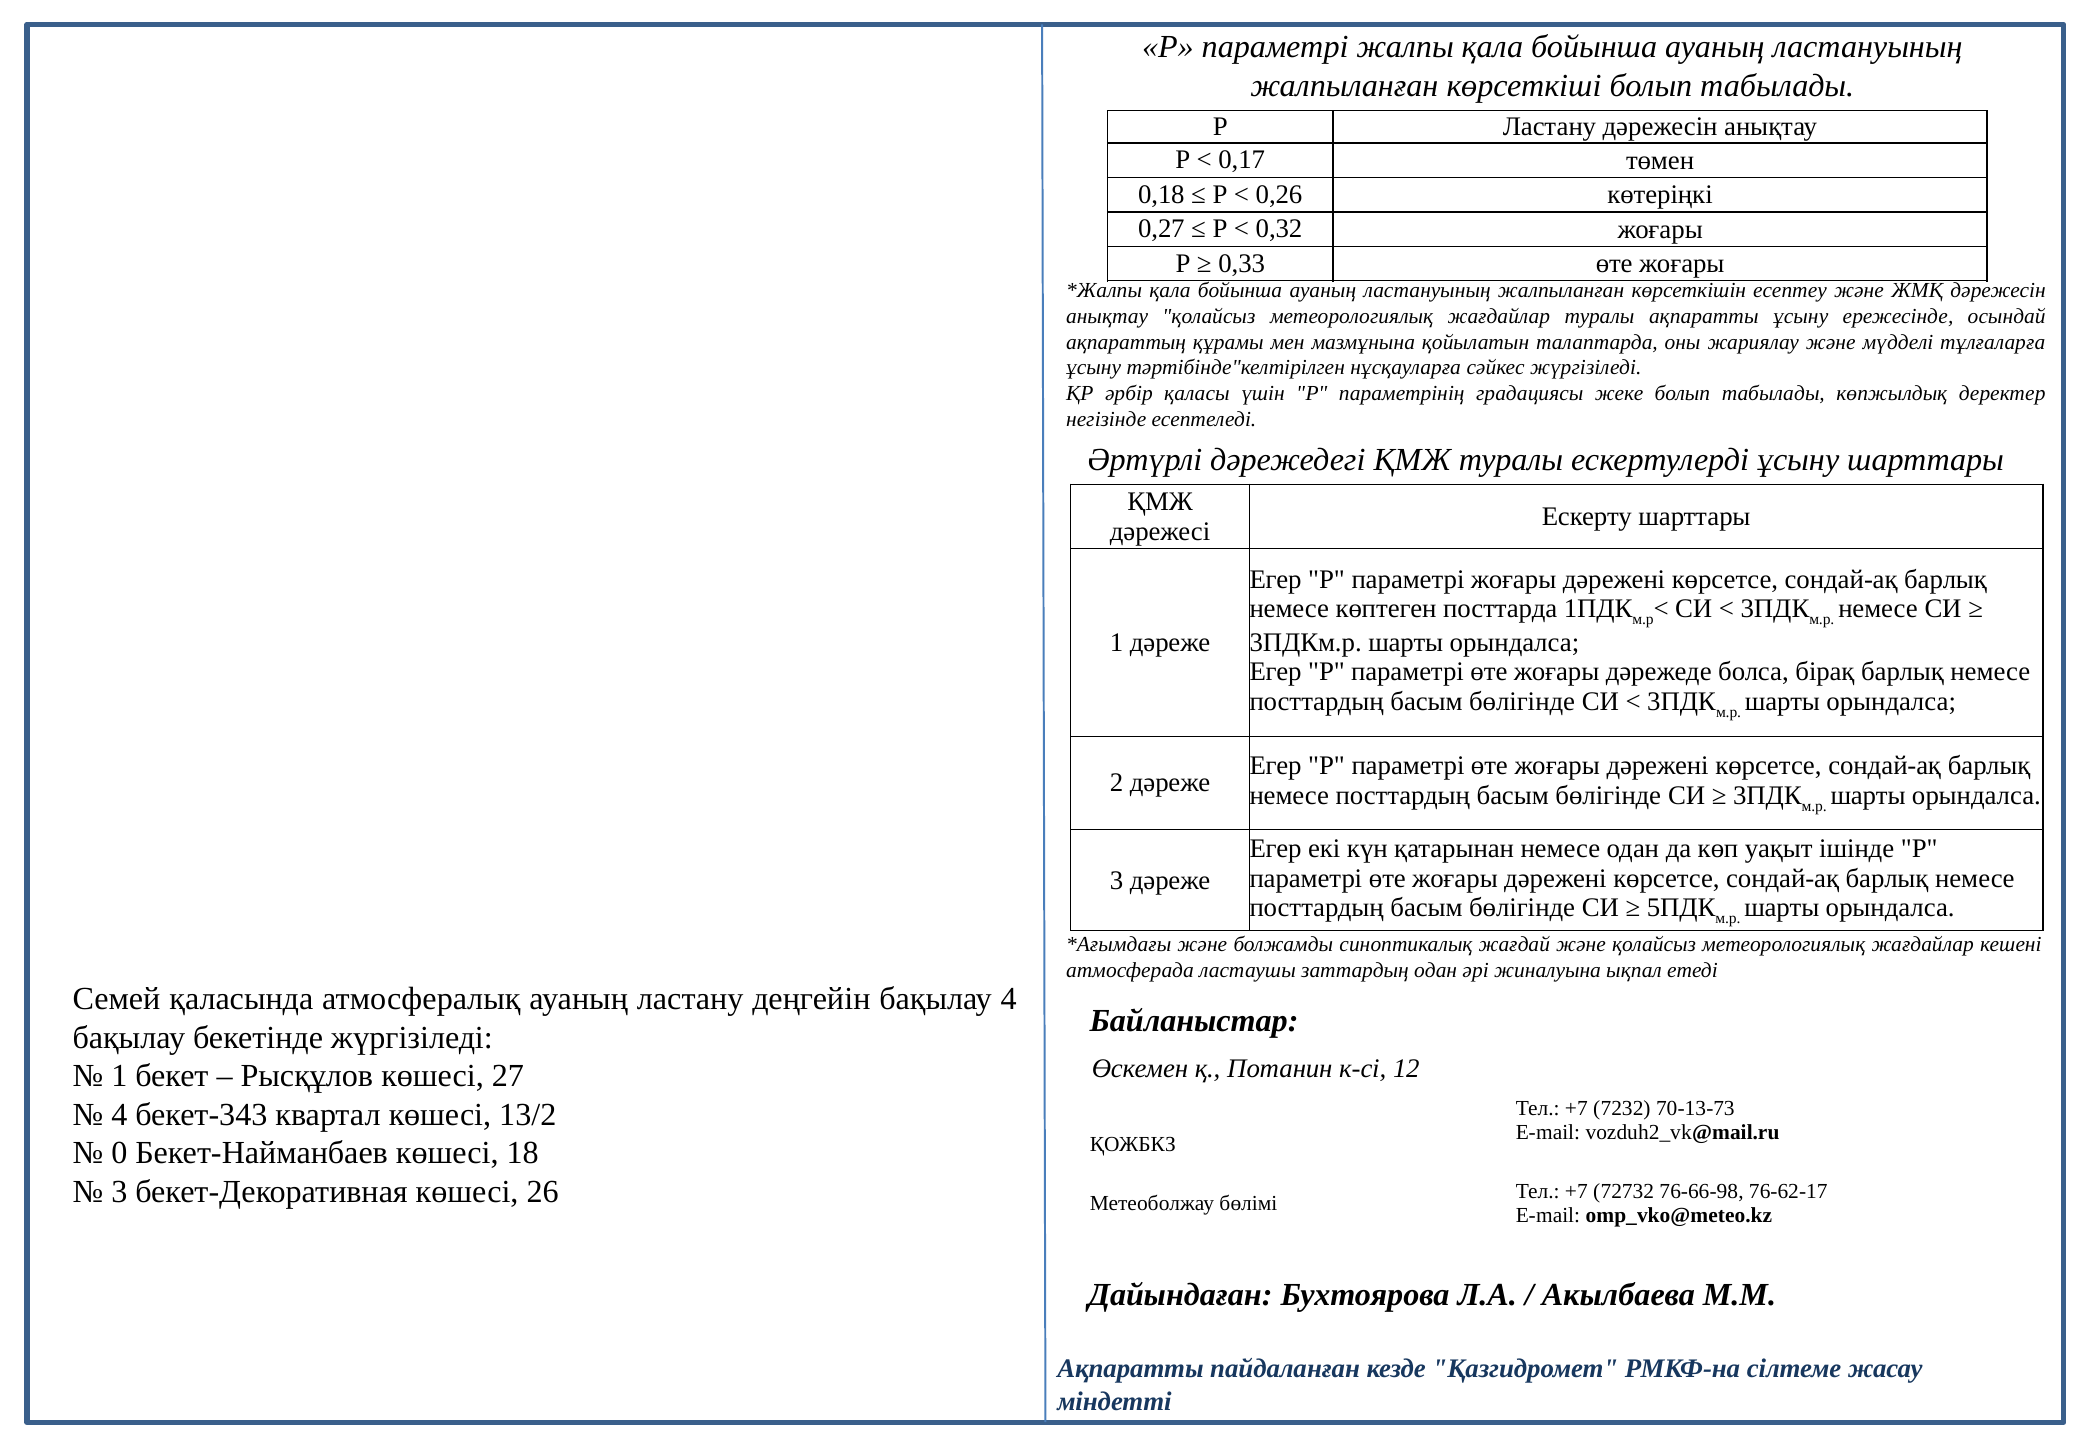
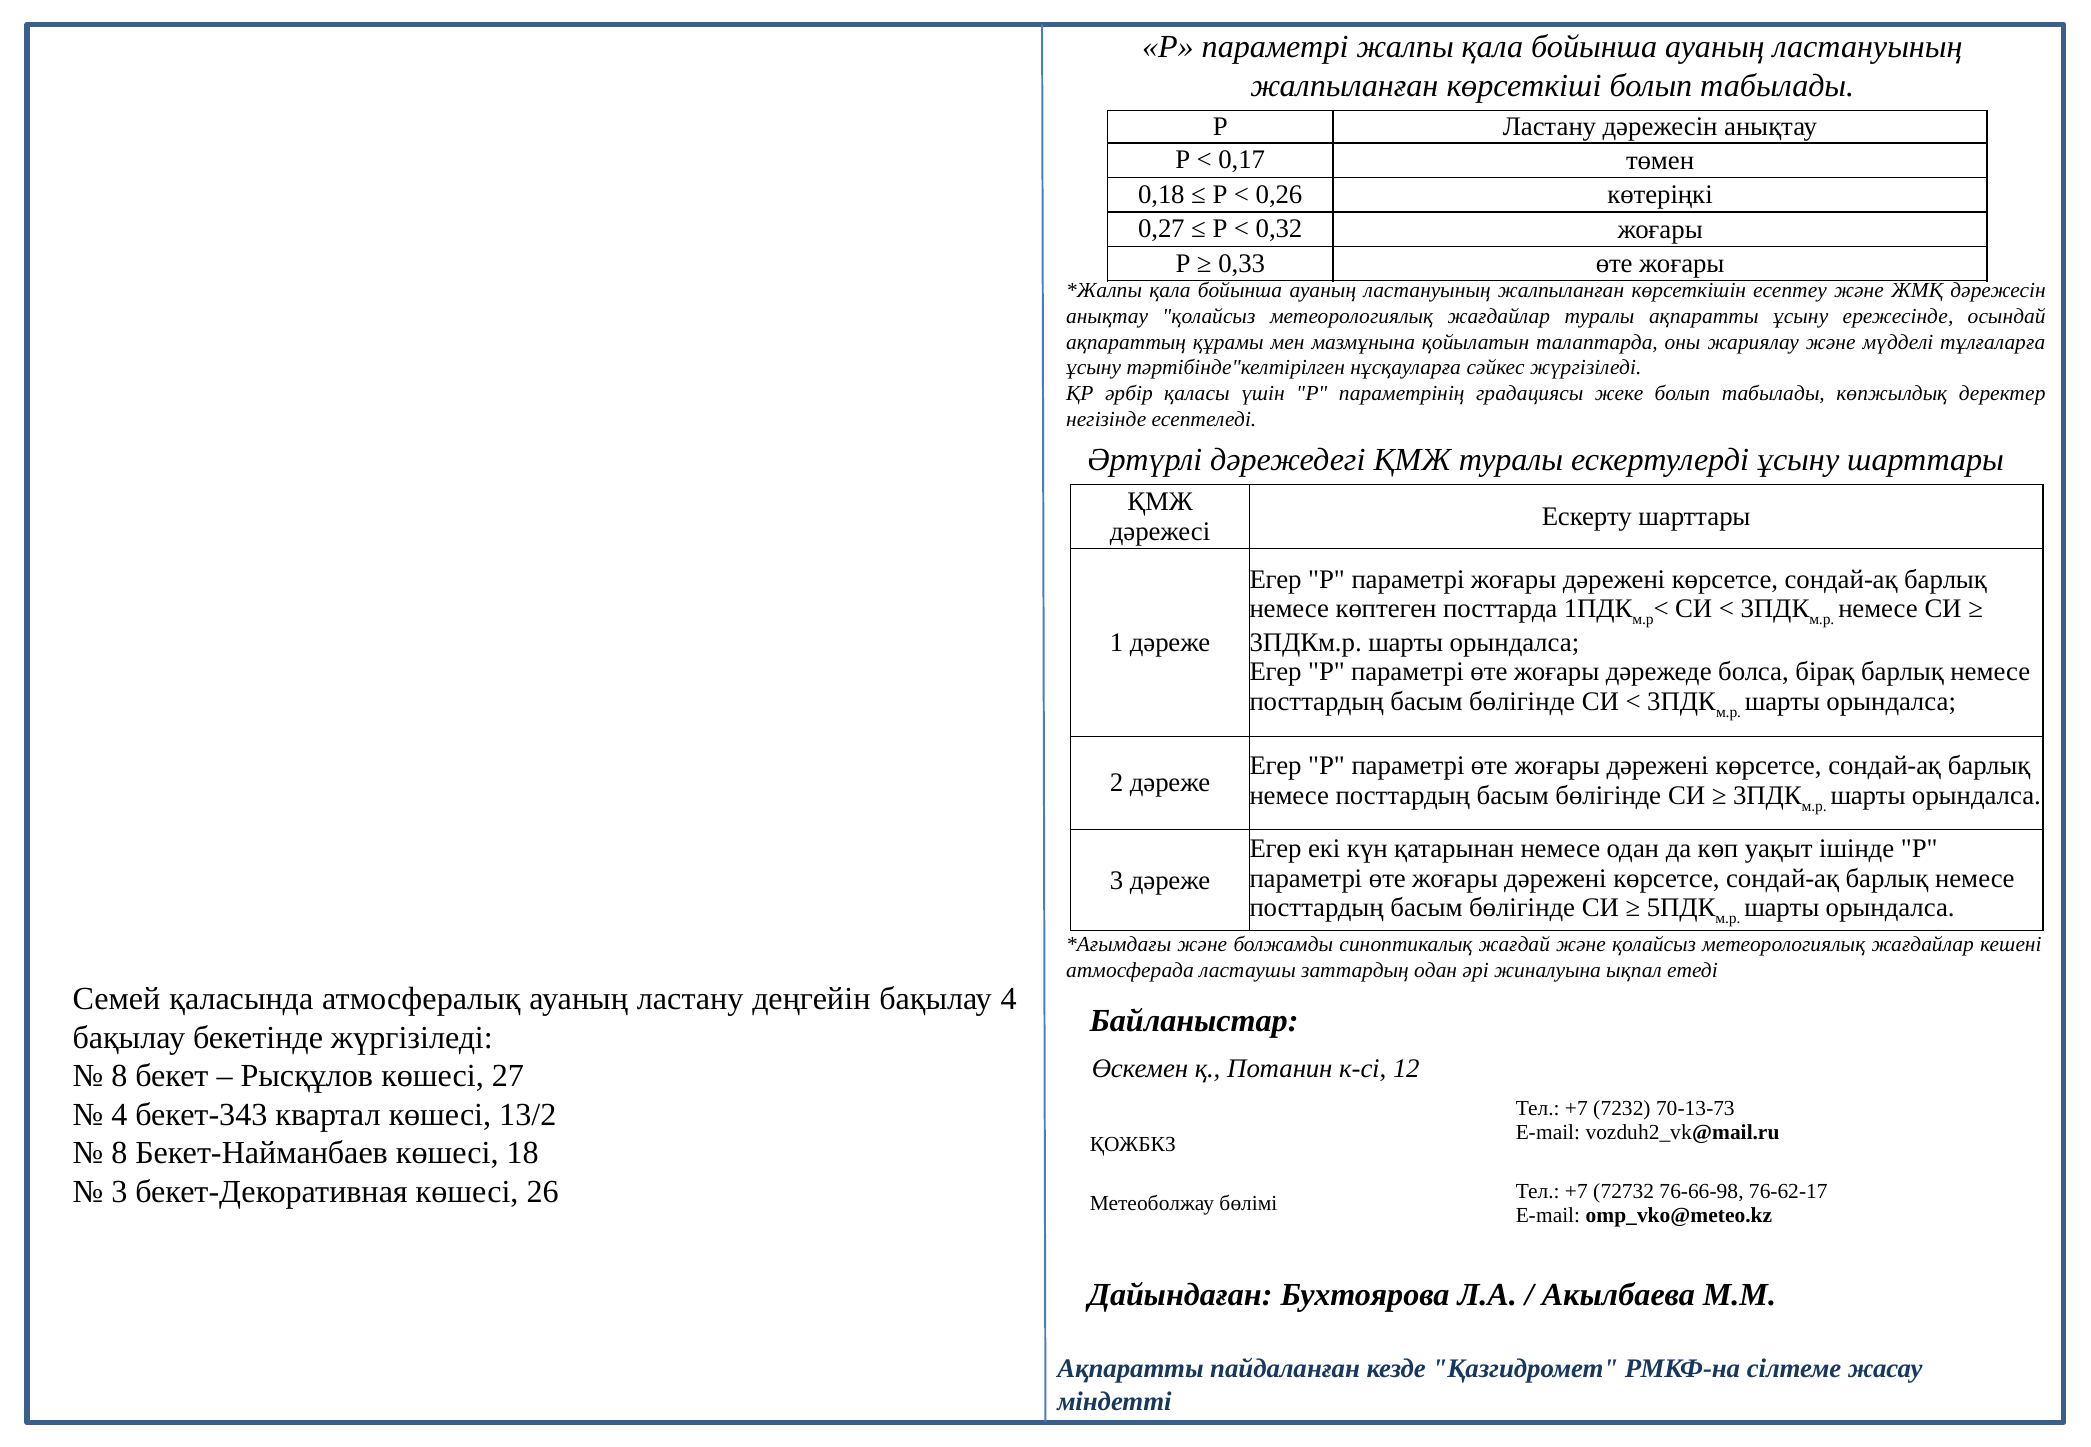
1 at (119, 1076): 1 -> 8
0 at (119, 1154): 0 -> 8
